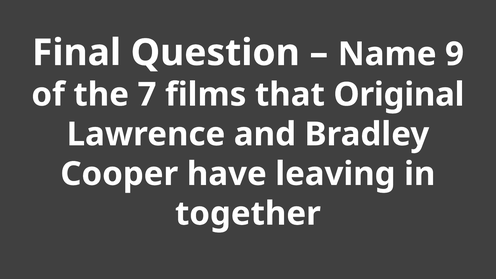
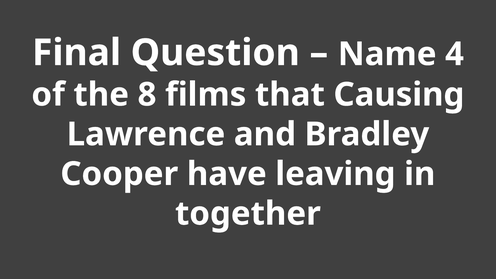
9: 9 -> 4
7: 7 -> 8
Original: Original -> Causing
